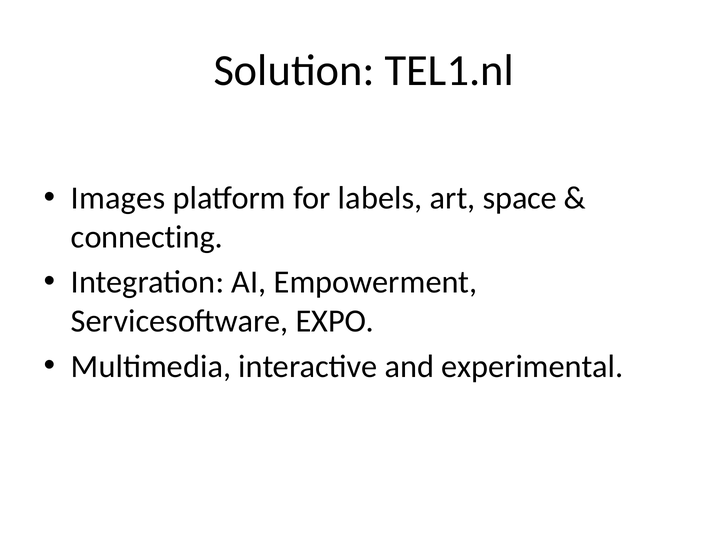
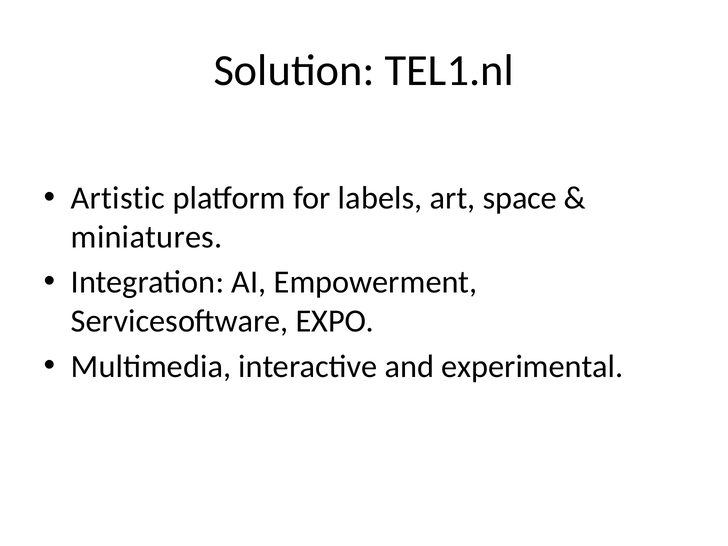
Images: Images -> Artistic
connecting: connecting -> miniatures
